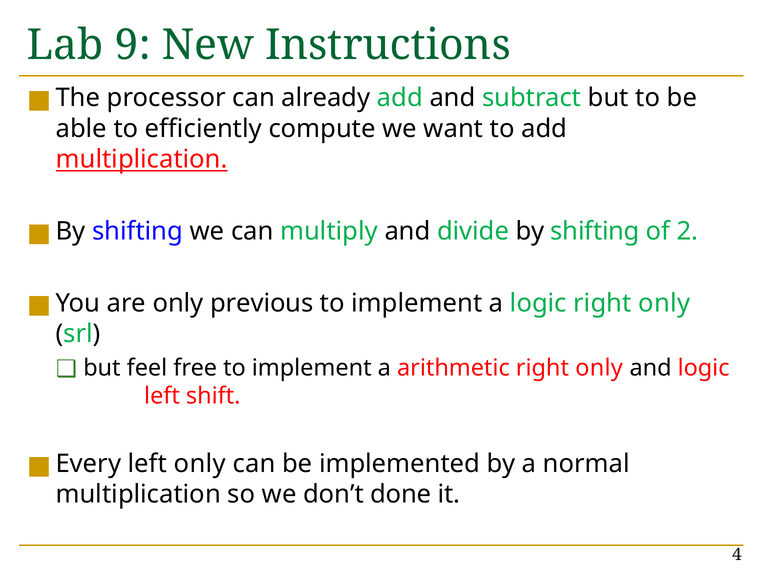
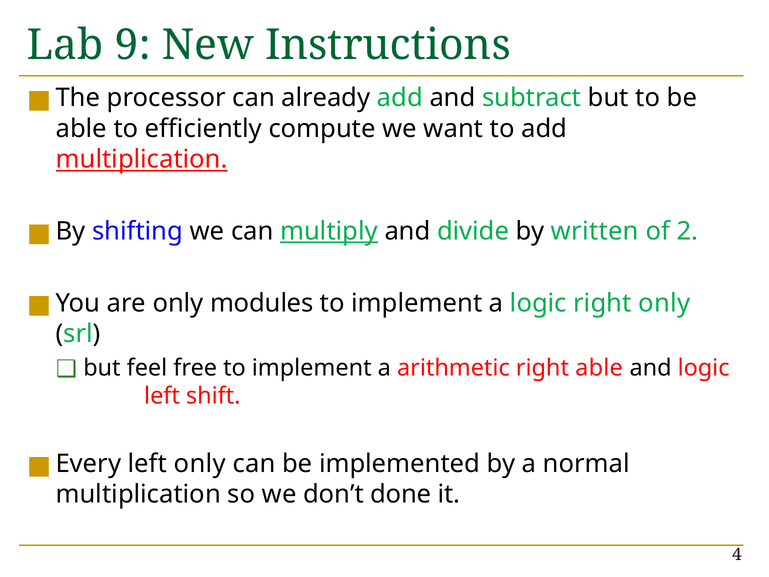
multiply underline: none -> present
divide by shifting: shifting -> written
previous: previous -> modules
arithmetic right only: only -> able
